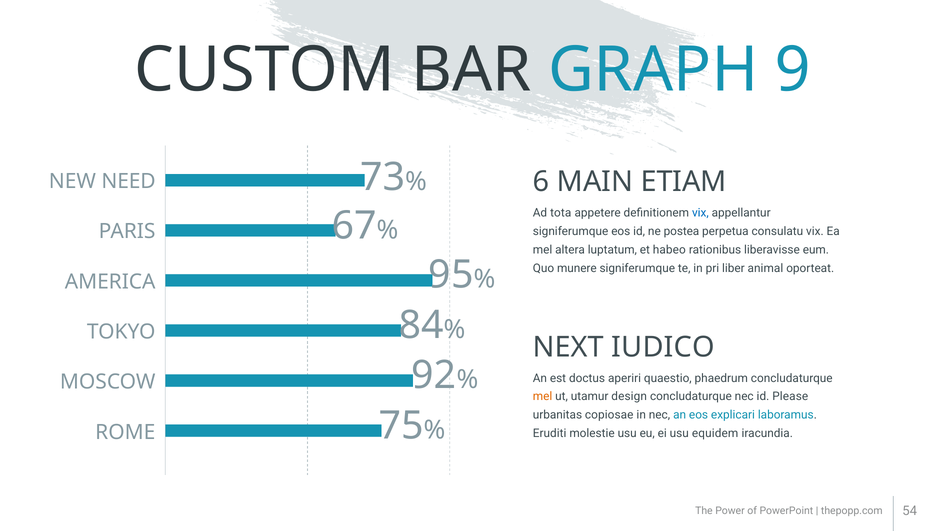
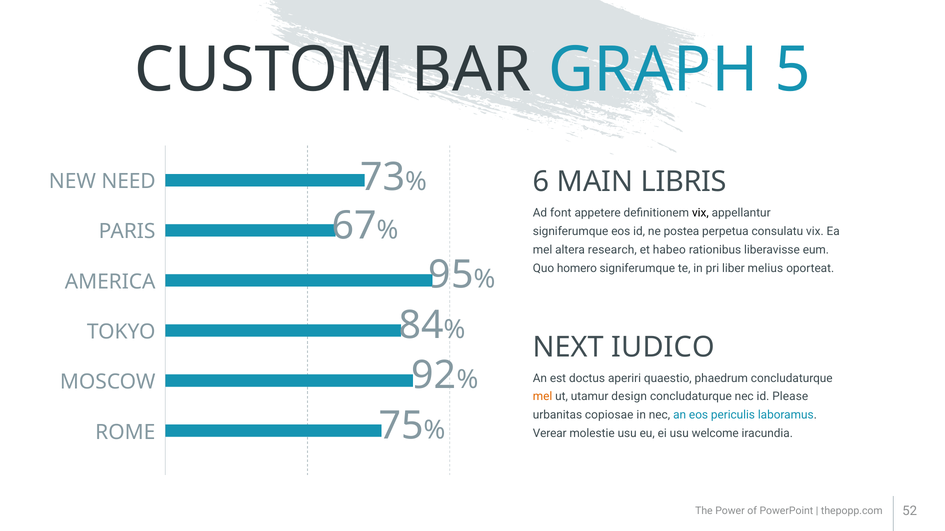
9: 9 -> 5
ETIAM: ETIAM -> LIBRIS
tota: tota -> font
vix at (700, 213) colour: blue -> black
luptatum: luptatum -> research
munere: munere -> homero
animal: animal -> melius
explicari: explicari -> periculis
Eruditi: Eruditi -> Verear
equidem: equidem -> welcome
54: 54 -> 52
